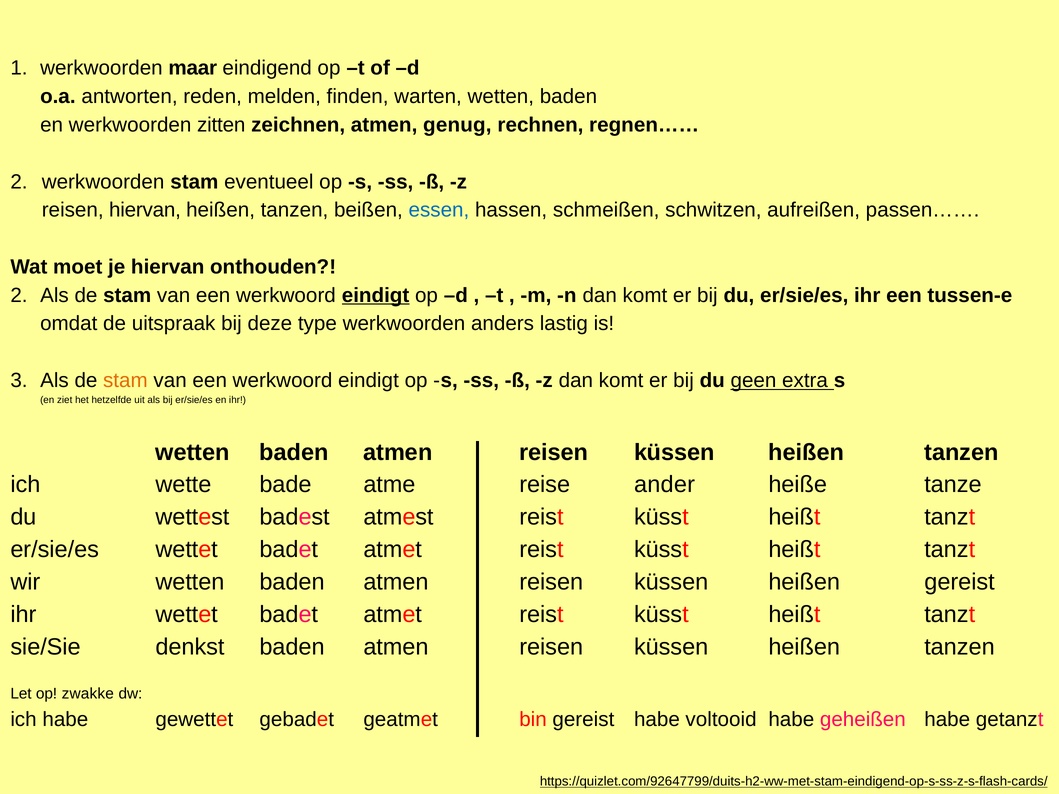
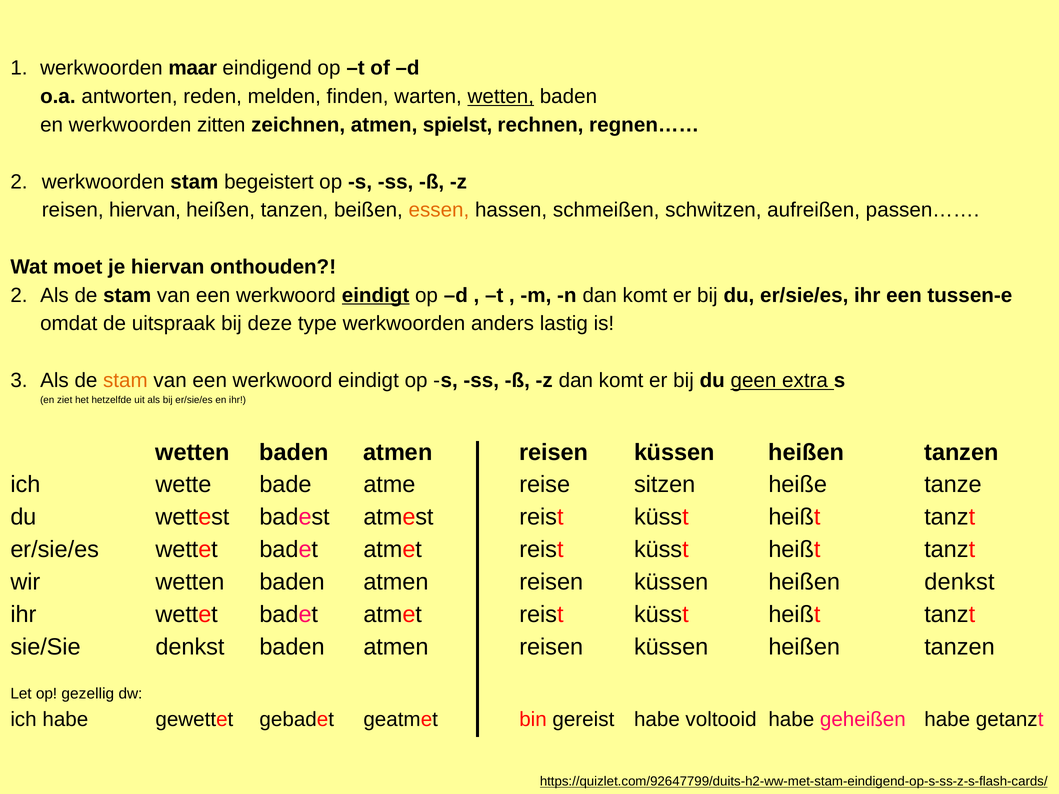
wetten at (501, 97) underline: none -> present
genug: genug -> spielst
eventueel: eventueel -> begeistert
essen colour: blue -> orange
ander: ander -> sitzen
heißen gereist: gereist -> denkst
zwakke: zwakke -> gezellig
